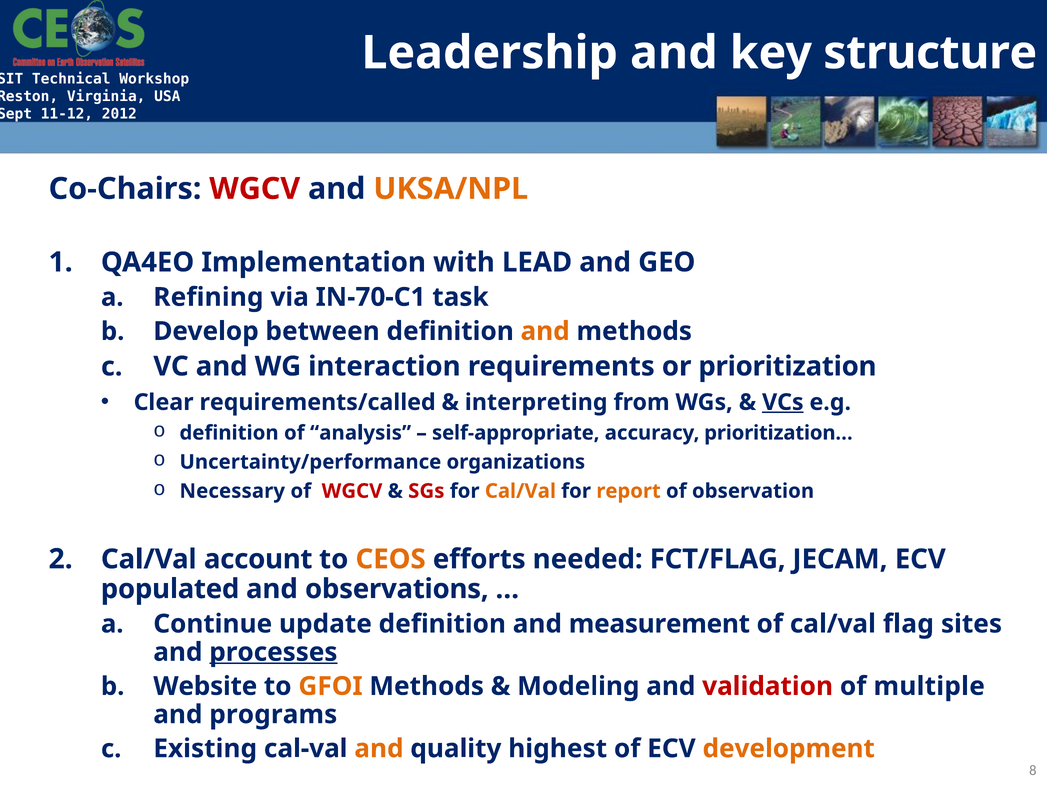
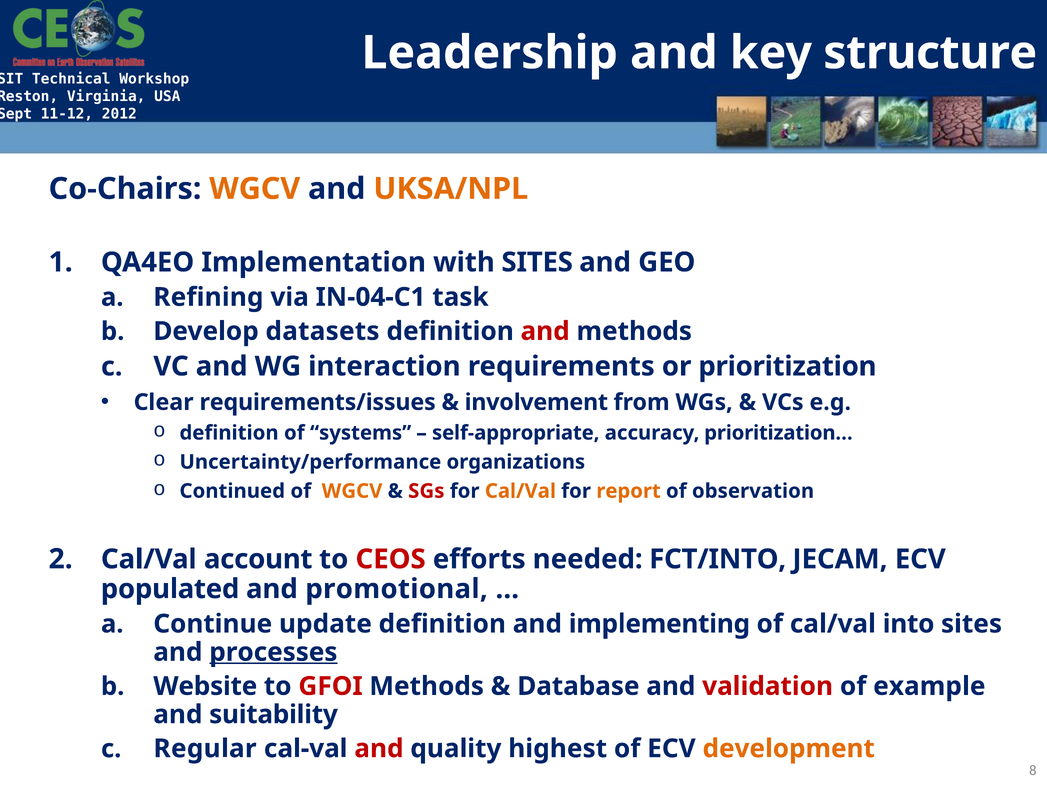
WGCV at (255, 189) colour: red -> orange
with LEAD: LEAD -> SITES
IN-70-C1: IN-70-C1 -> IN-04-C1
between: between -> datasets
and at (545, 331) colour: orange -> red
requirements/called: requirements/called -> requirements/issues
interpreting: interpreting -> involvement
VCs underline: present -> none
analysis: analysis -> systems
Necessary: Necessary -> Continued
WGCV at (352, 491) colour: red -> orange
CEOS colour: orange -> red
FCT/FLAG: FCT/FLAG -> FCT/INTO
observations: observations -> promotional
measurement: measurement -> implementing
flag: flag -> into
GFOI colour: orange -> red
Modeling: Modeling -> Database
multiple: multiple -> example
programs: programs -> suitability
Existing: Existing -> Regular
and at (379, 749) colour: orange -> red
